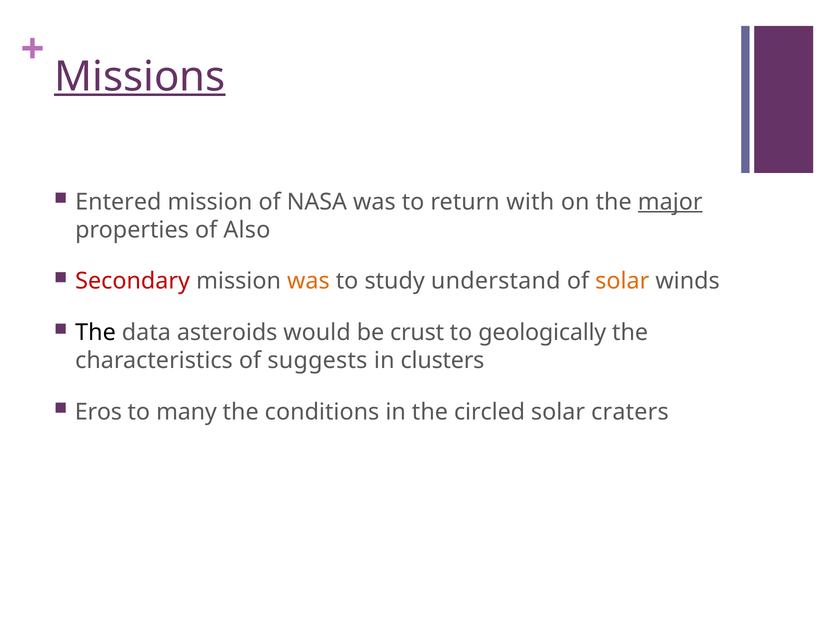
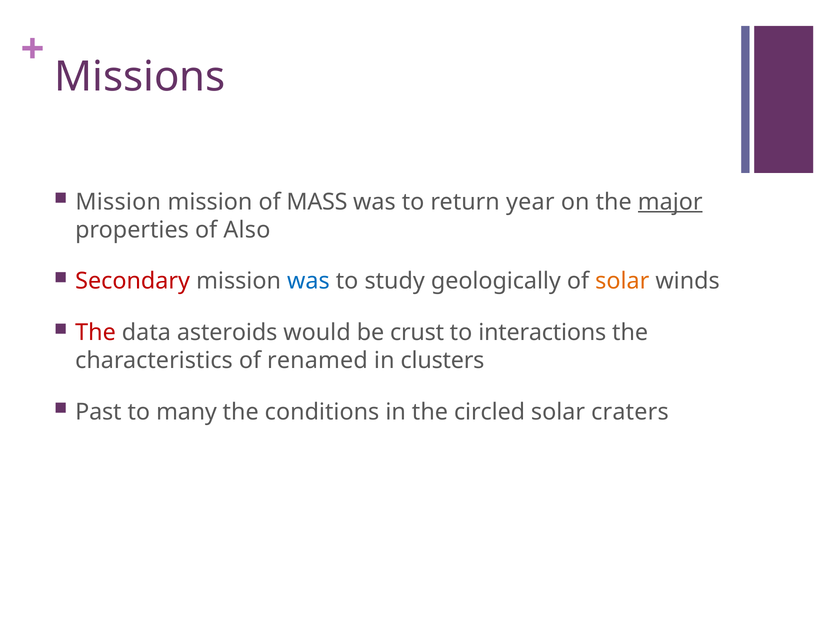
Missions underline: present -> none
Entered at (118, 202): Entered -> Mission
NASA: NASA -> MASS
with: with -> year
was at (308, 281) colour: orange -> blue
understand: understand -> geologically
The at (96, 333) colour: black -> red
geologically: geologically -> interactions
suggests: suggests -> renamed
Eros: Eros -> Past
